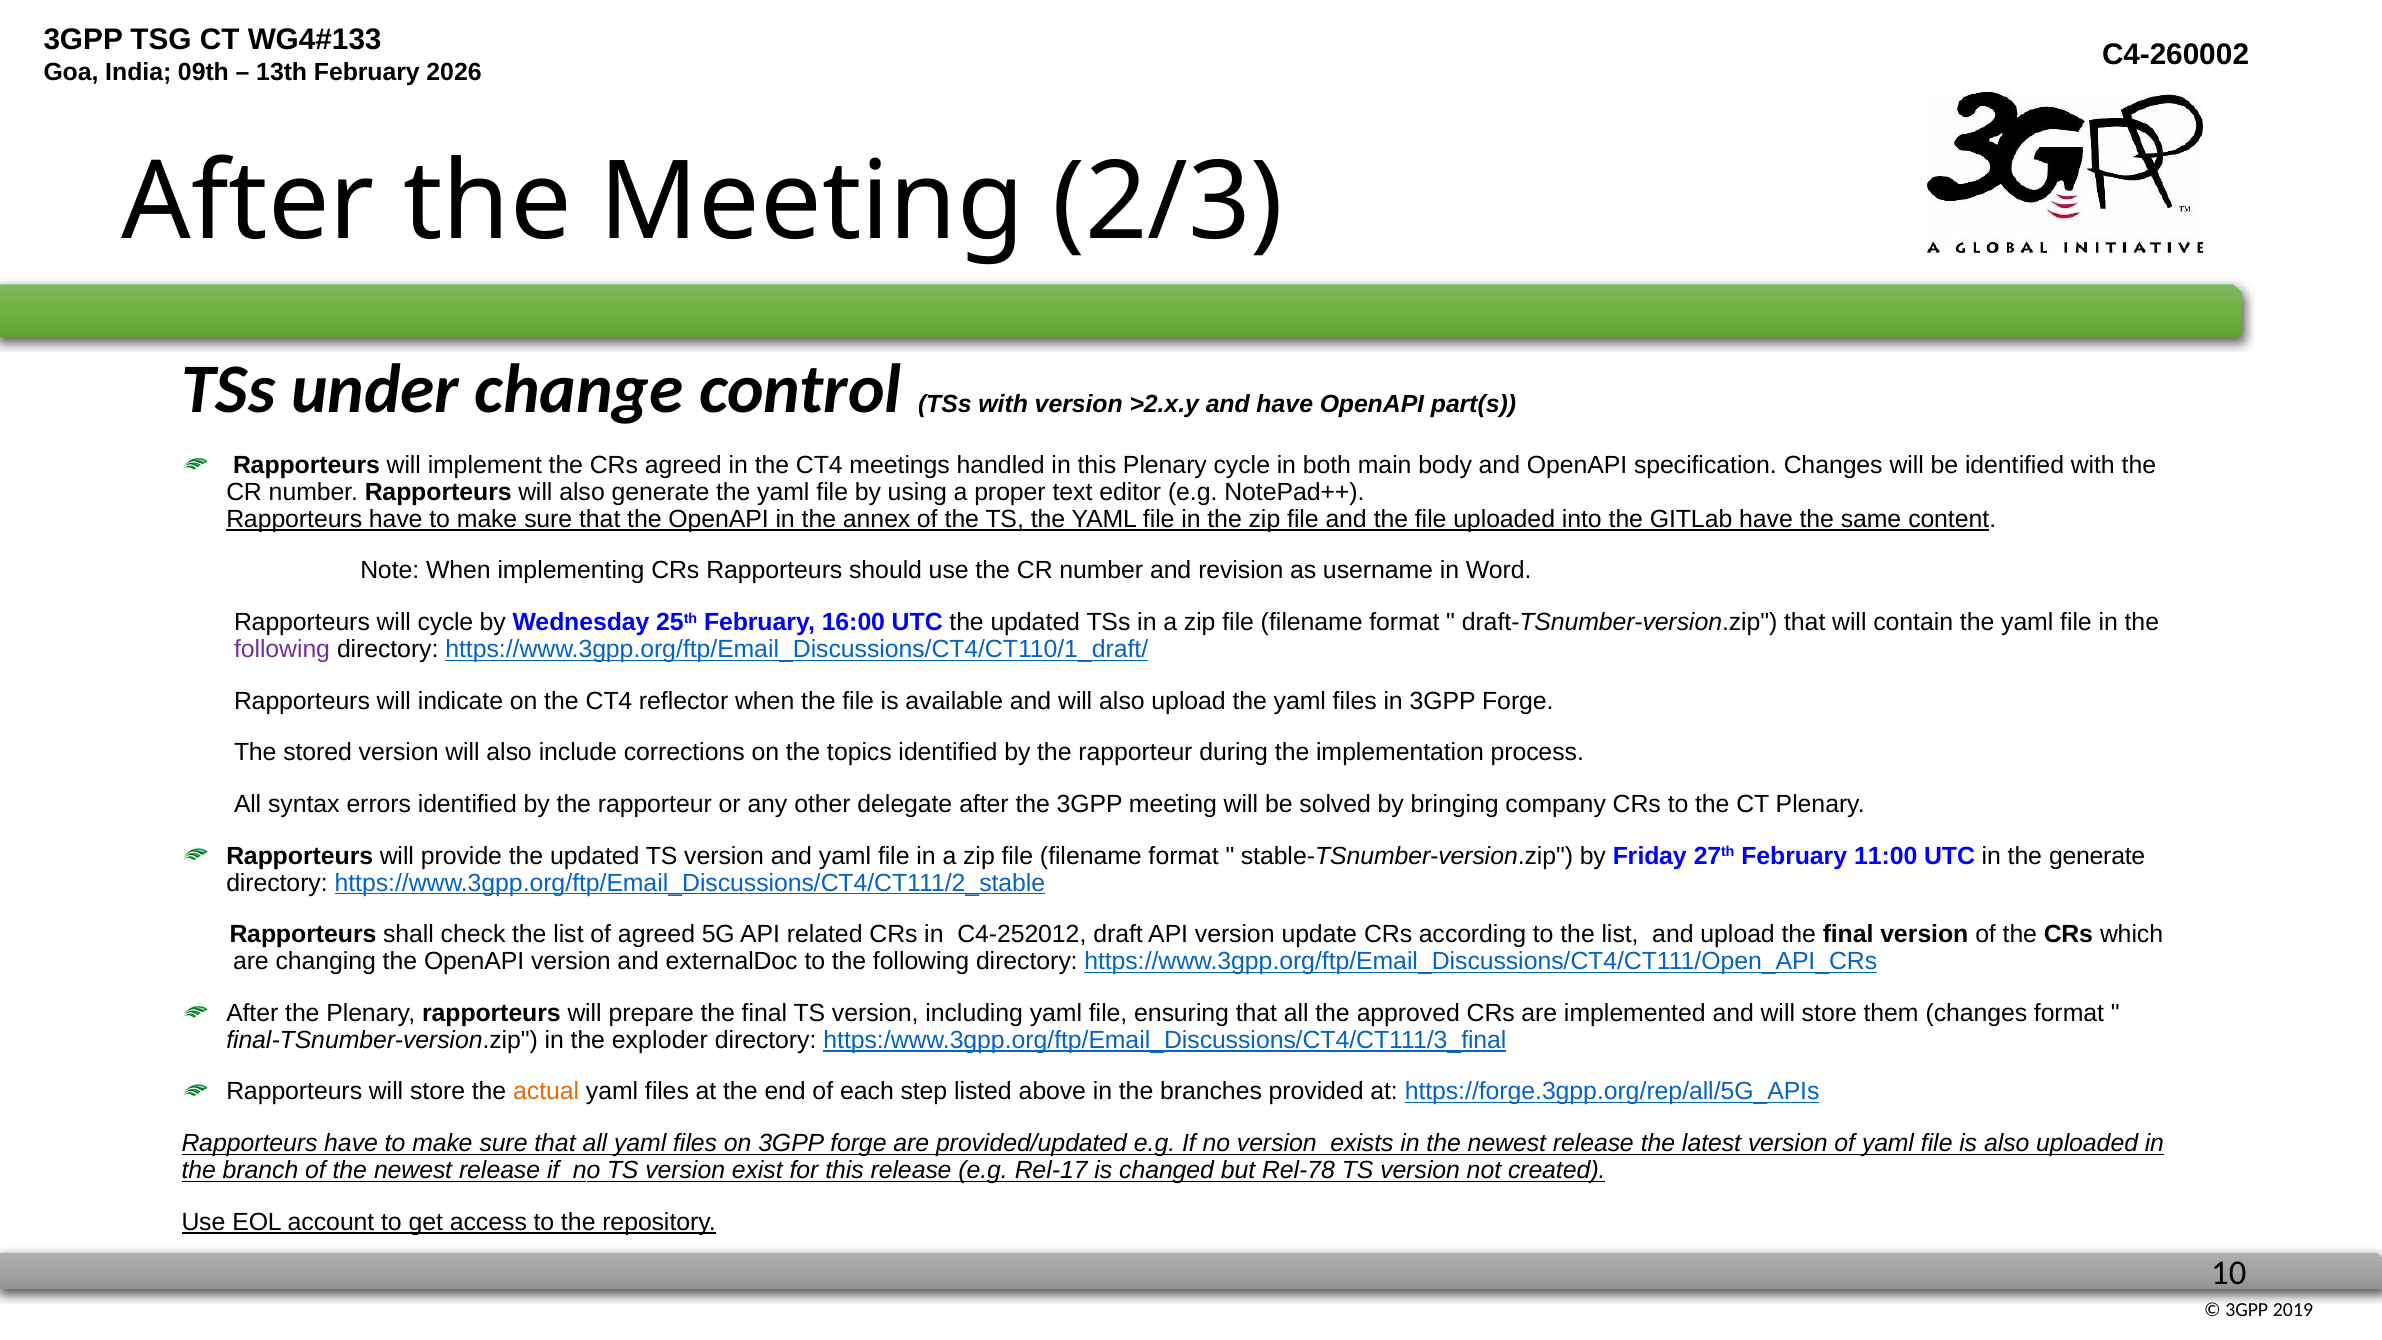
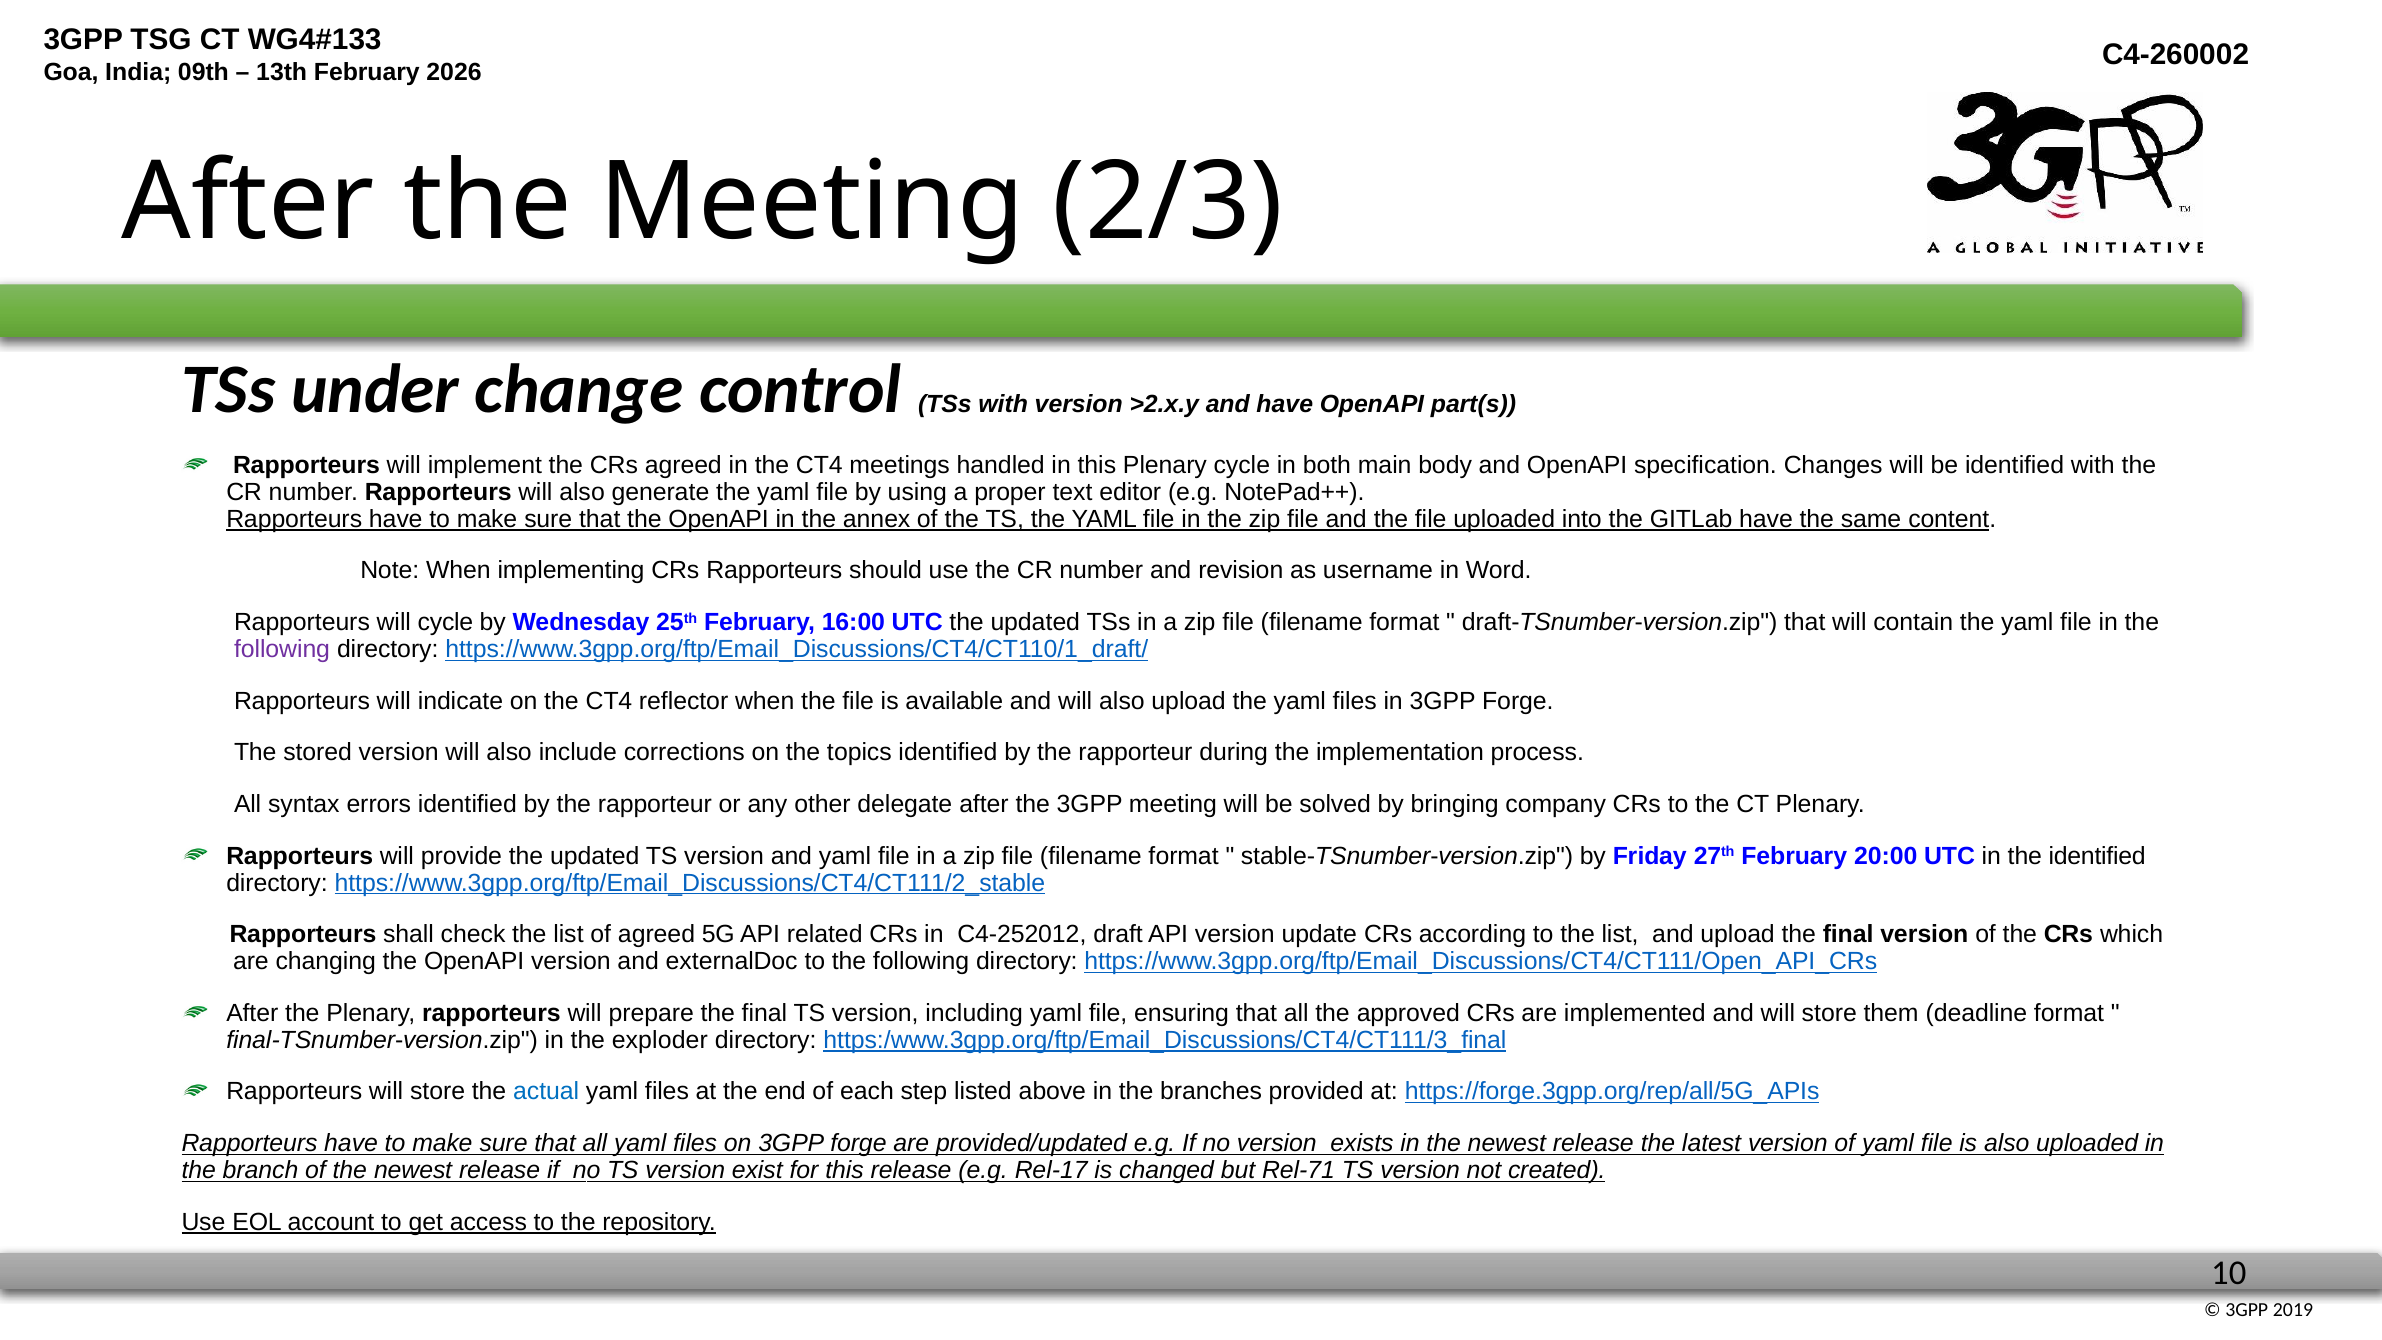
11:00: 11:00 -> 20:00
the generate: generate -> identified
them changes: changes -> deadline
actual colour: orange -> blue
Rel-78: Rel-78 -> Rel-71
